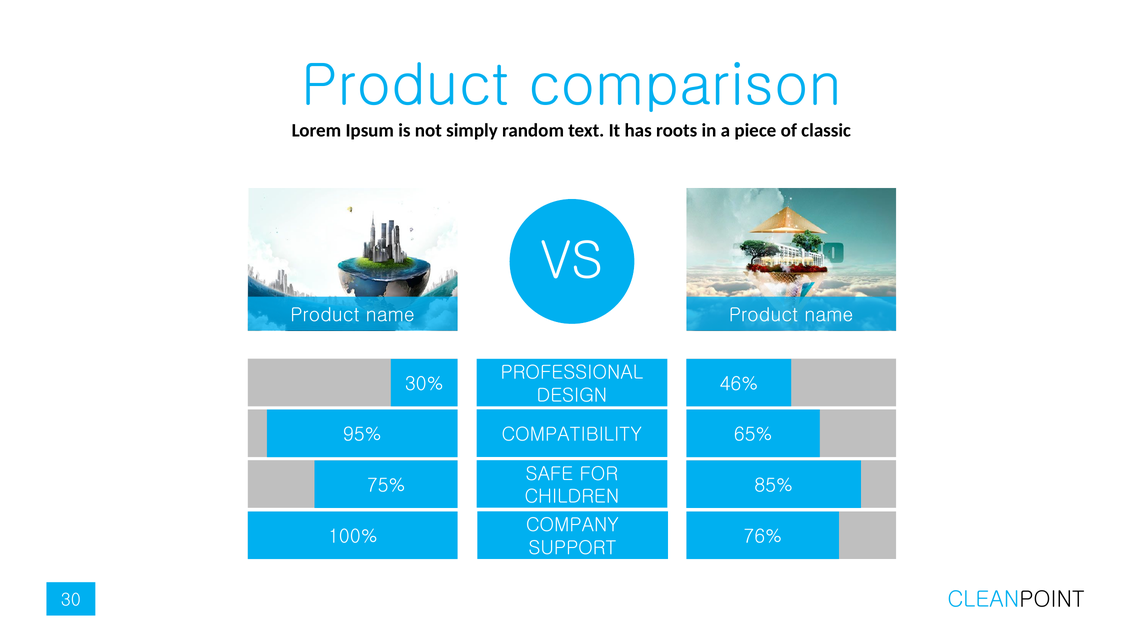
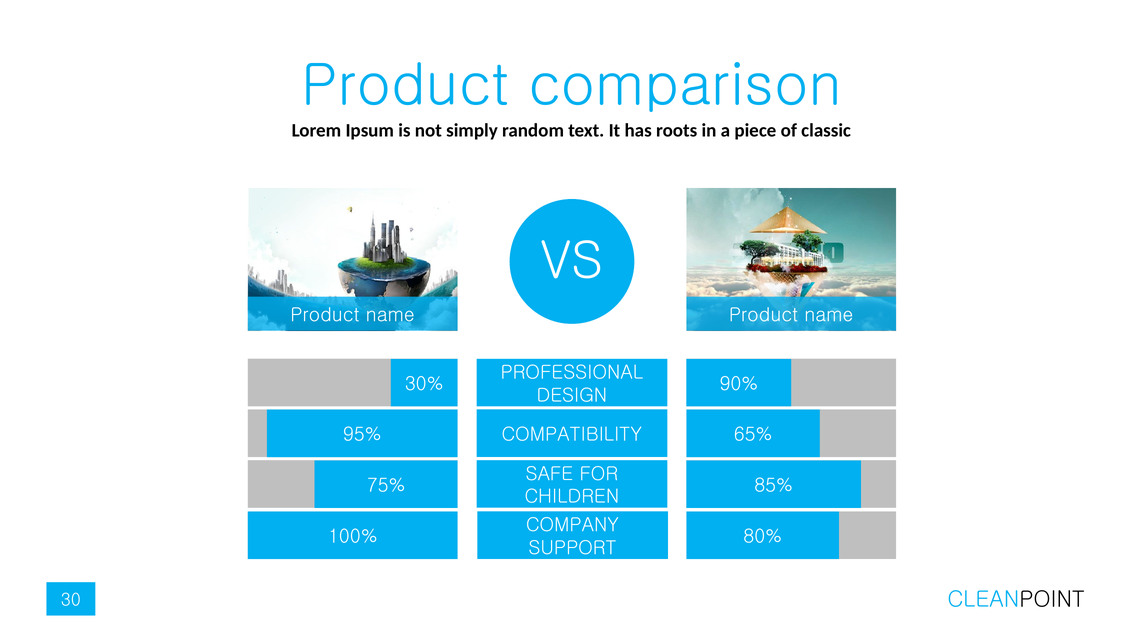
46%: 46% -> 90%
76%: 76% -> 80%
